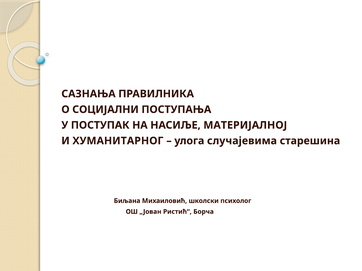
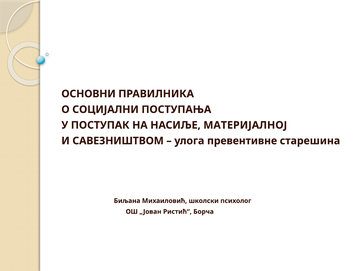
САЗНАЊА: САЗНАЊА -> ОСНОВНИ
ХУМАНИТАРНОГ: ХУМАНИТАРНОГ -> САВЕЗНИШТВОМ
случајевима: случајевима -> превентивне
